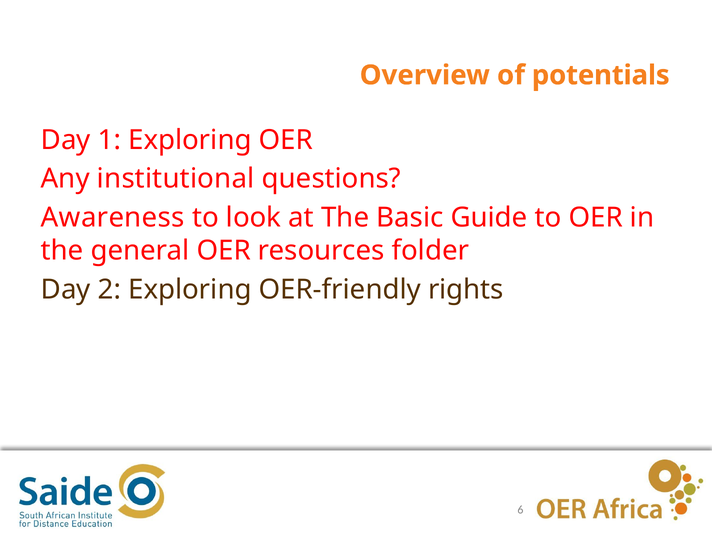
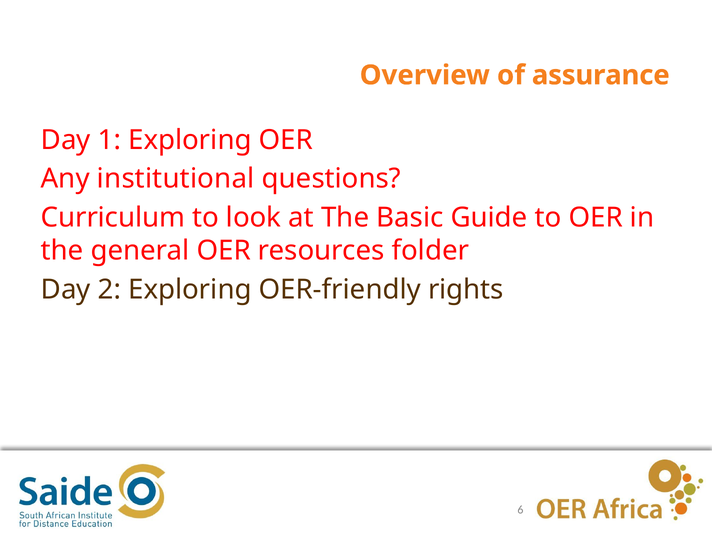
potentials: potentials -> assurance
Awareness: Awareness -> Curriculum
